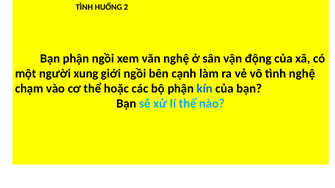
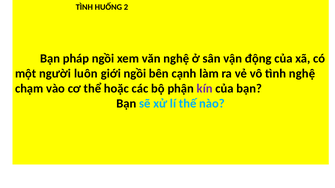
Bạn phận: phận -> pháp
xung: xung -> luôn
kín colour: blue -> purple
